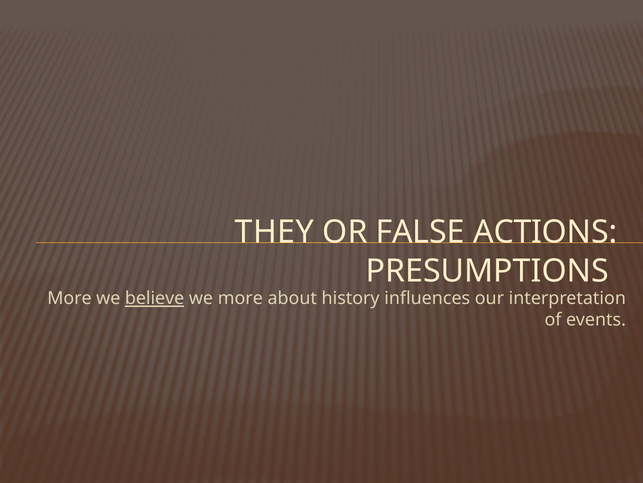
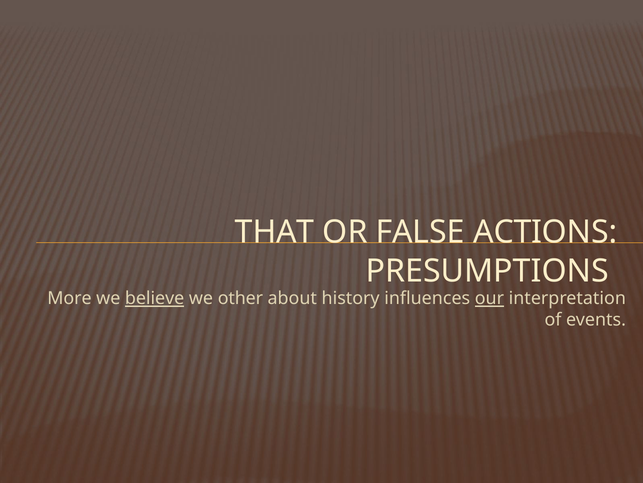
THEY: THEY -> THAT
we more: more -> other
our underline: none -> present
